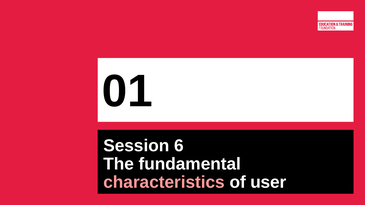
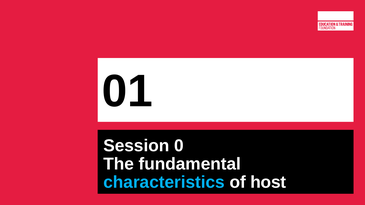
6: 6 -> 0
characteristics colour: pink -> light blue
user: user -> host
